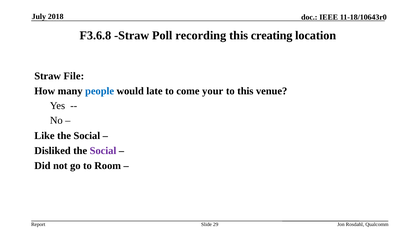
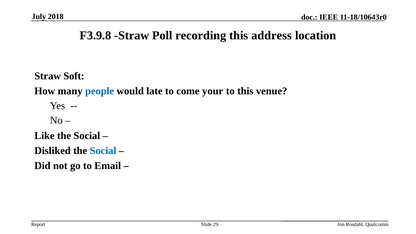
F3.6.8: F3.6.8 -> F3.9.8
creating: creating -> address
File: File -> Soft
Social at (103, 151) colour: purple -> blue
Room: Room -> Email
